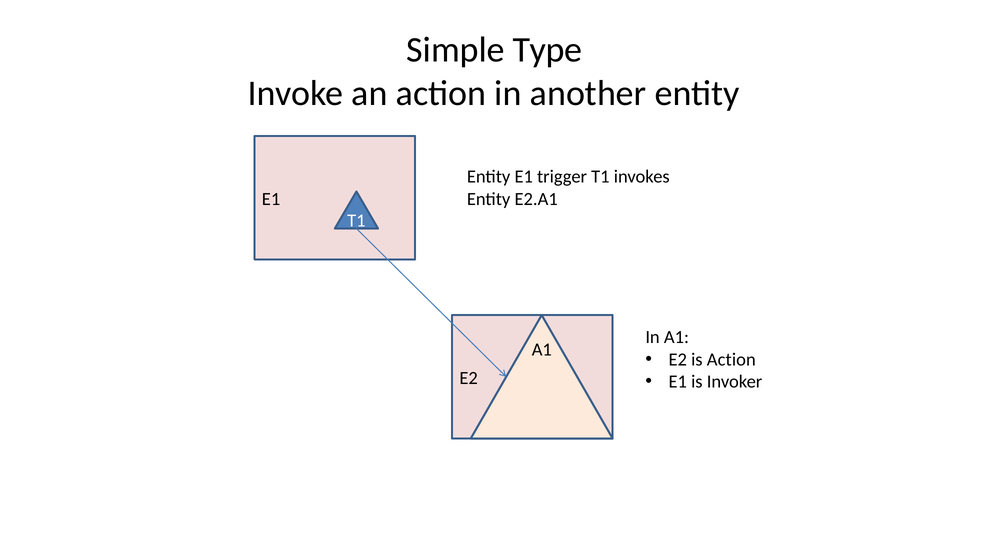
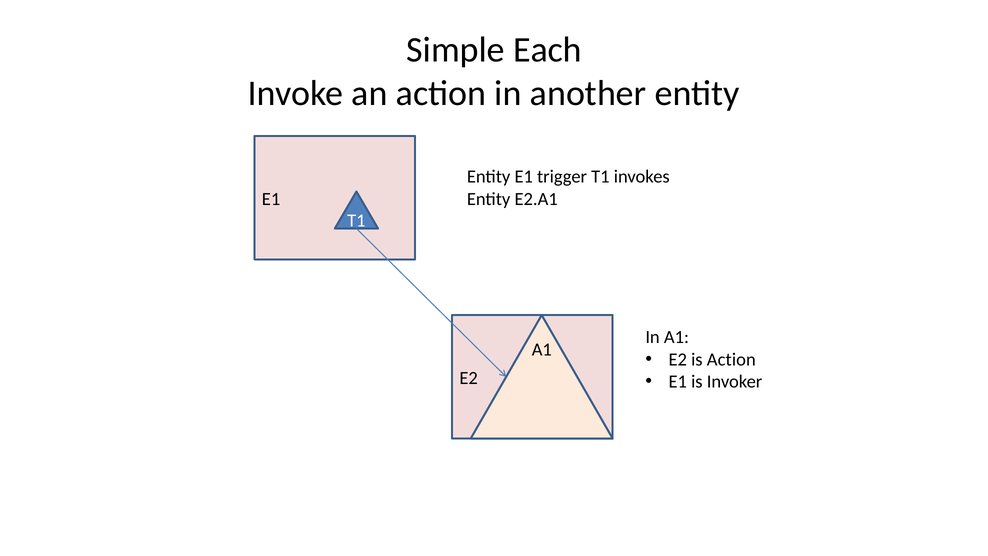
Type: Type -> Each
